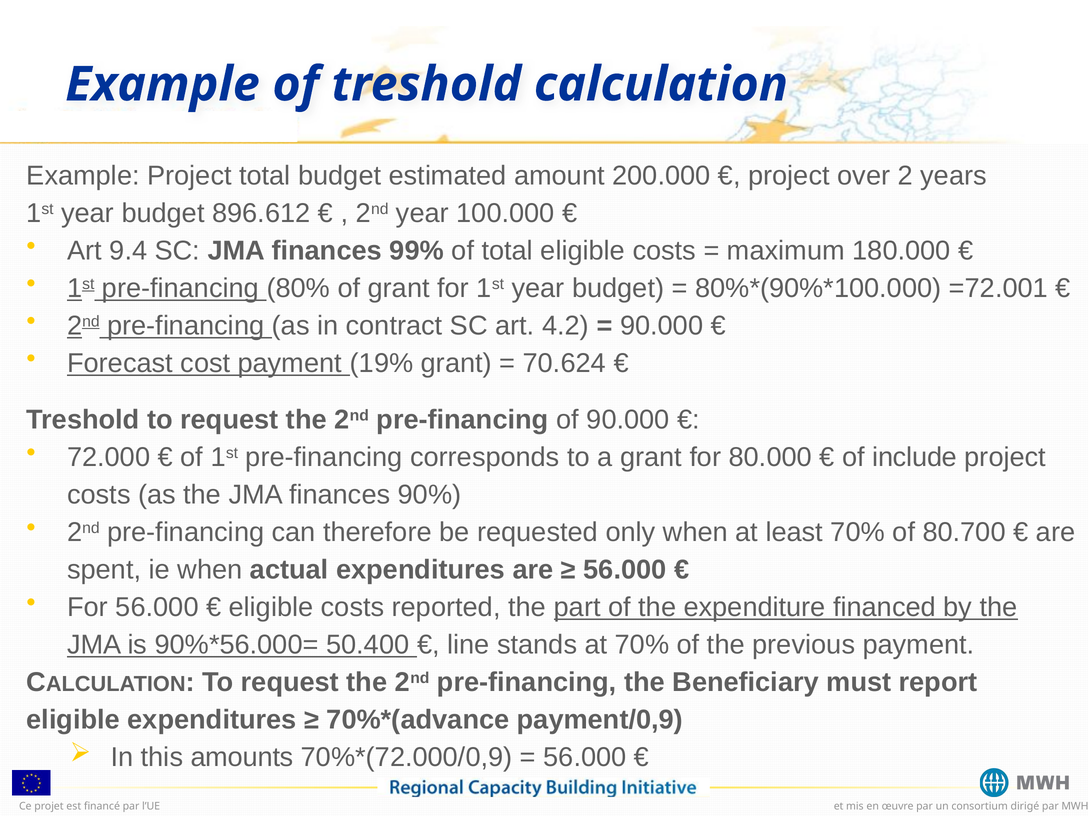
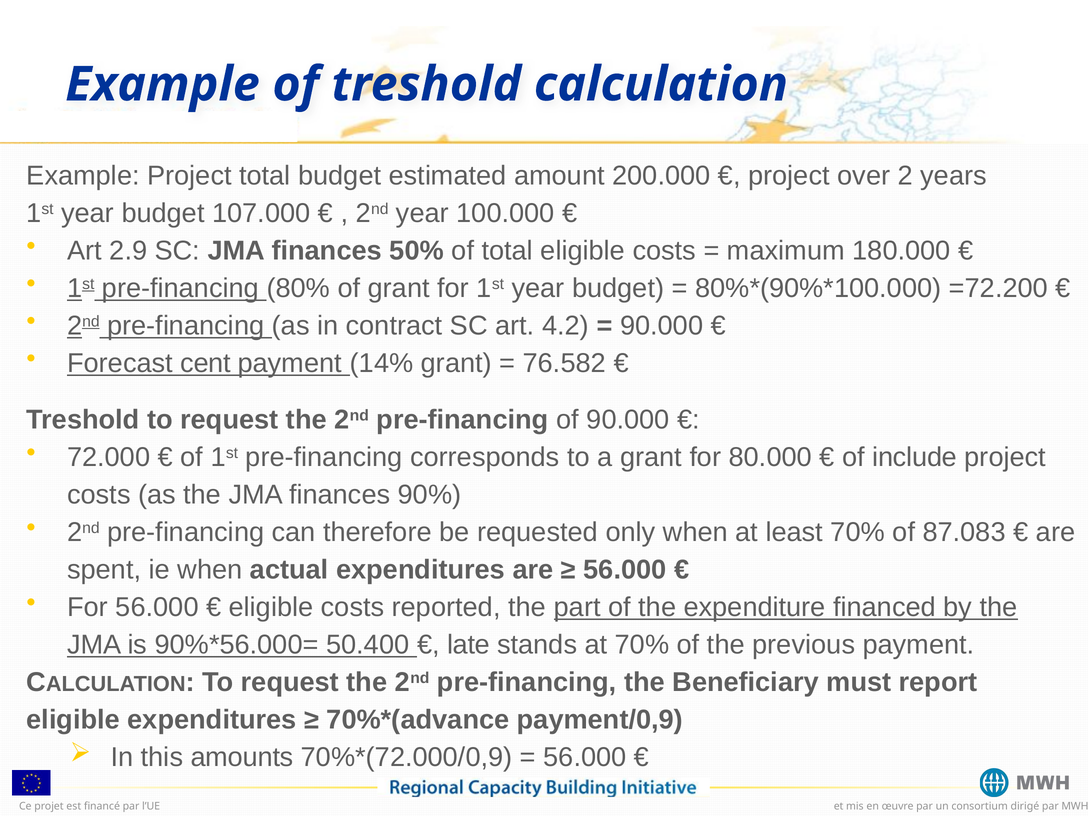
896.612: 896.612 -> 107.000
9.4: 9.4 -> 2.9
99%: 99% -> 50%
=72.001: =72.001 -> =72.200
cost: cost -> cent
19%: 19% -> 14%
70.624: 70.624 -> 76.582
80.700: 80.700 -> 87.083
line: line -> late
